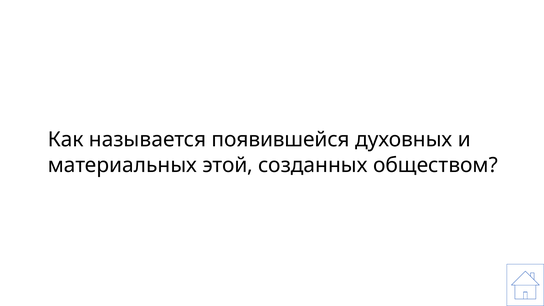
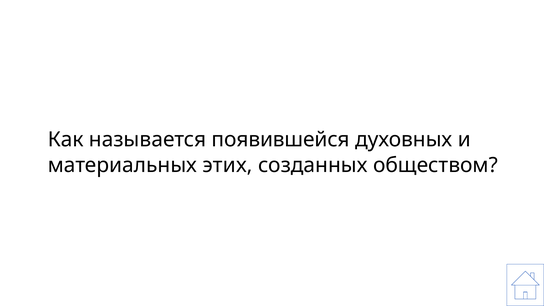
этой: этой -> этих
